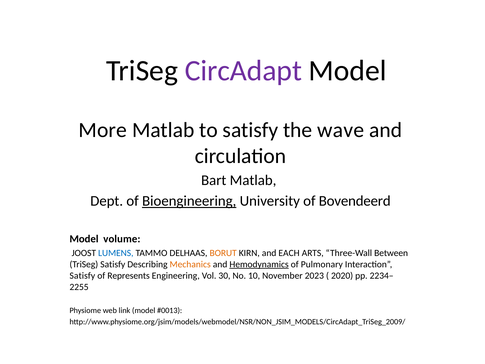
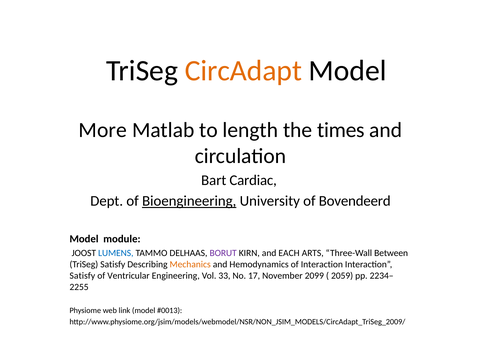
CircAdapt colour: purple -> orange
to satisfy: satisfy -> length
wave: wave -> times
Bart Matlab: Matlab -> Cardiac
volume: volume -> module
BORUT colour: orange -> purple
Hemodynamics underline: present -> none
of Pulmonary: Pulmonary -> Interaction
Represents: Represents -> Ventricular
30: 30 -> 33
10: 10 -> 17
2023: 2023 -> 2099
2020: 2020 -> 2059
